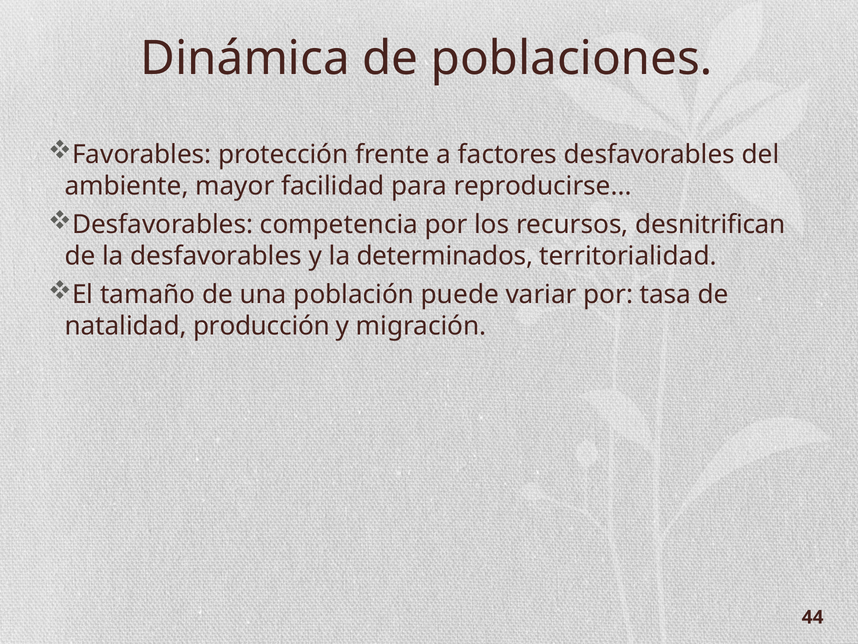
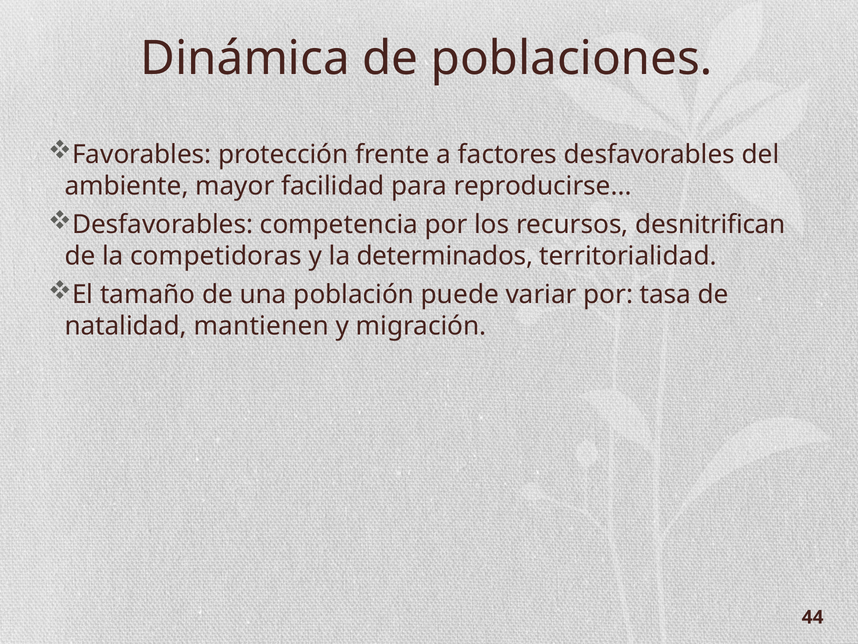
la desfavorables: desfavorables -> competidoras
producción: producción -> mantienen
